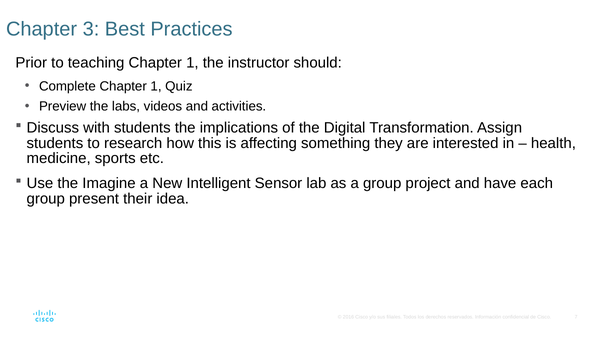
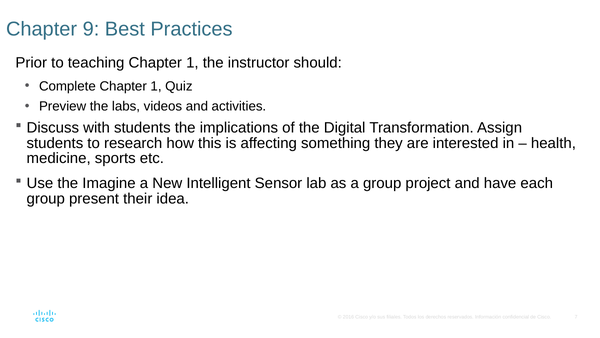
3: 3 -> 9
